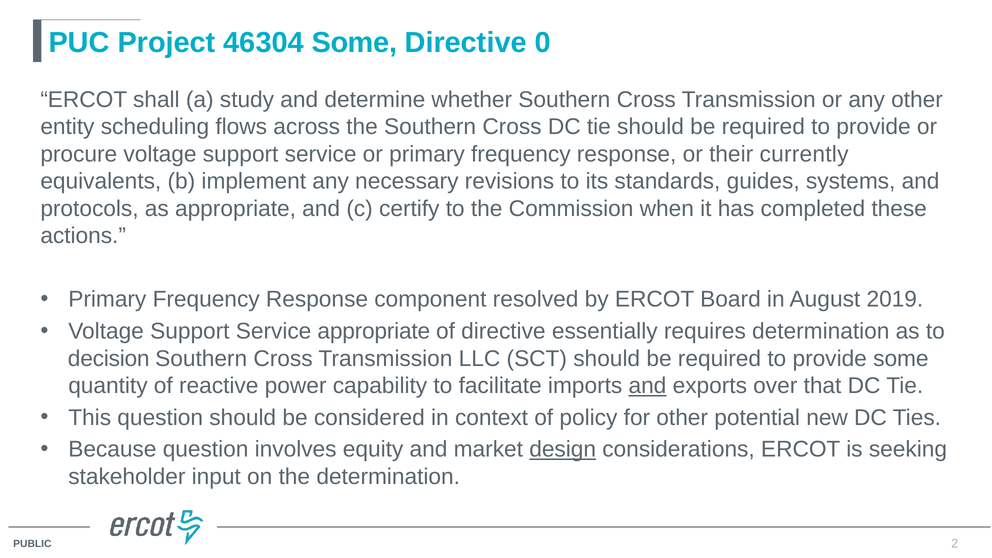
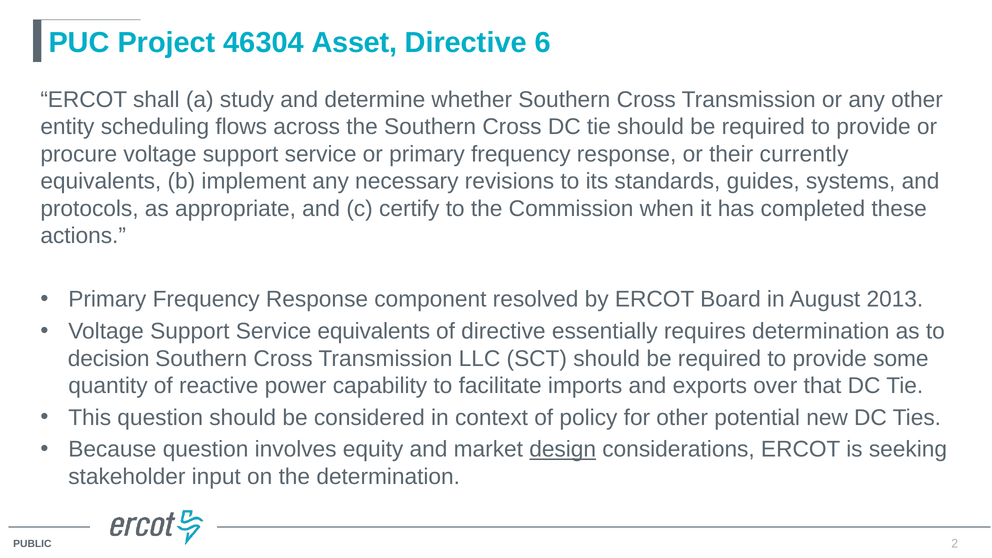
46304 Some: Some -> Asset
0: 0 -> 6
2019: 2019 -> 2013
Service appropriate: appropriate -> equivalents
and at (647, 386) underline: present -> none
